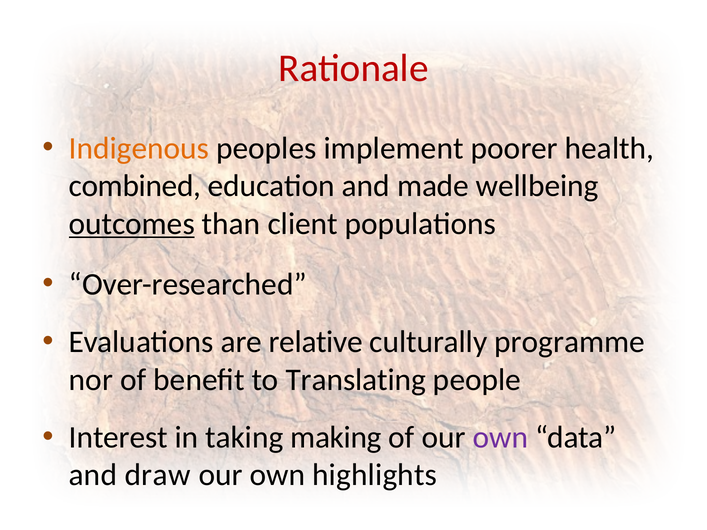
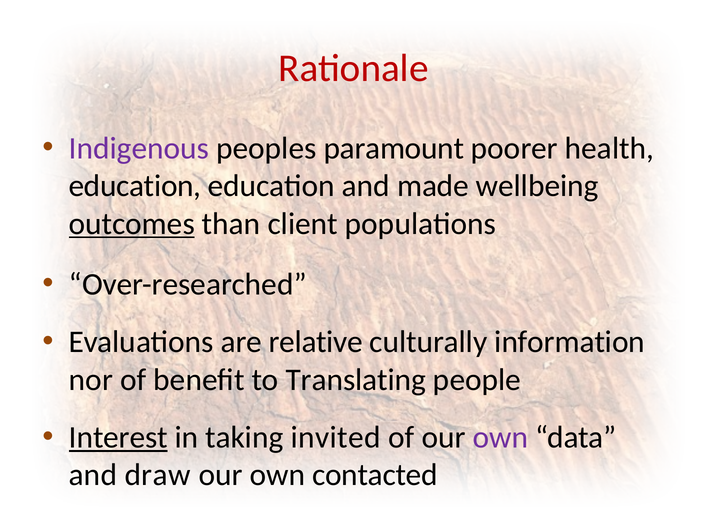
Indigenous colour: orange -> purple
implement: implement -> paramount
combined at (135, 186): combined -> education
programme: programme -> information
Interest underline: none -> present
making: making -> invited
highlights: highlights -> contacted
